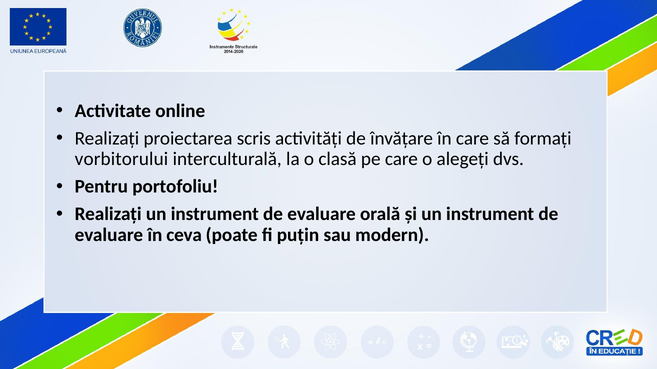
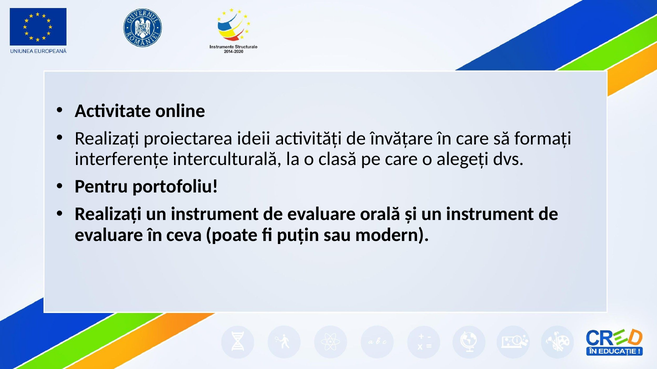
scris: scris -> ideii
vorbitorului: vorbitorului -> interferențe
